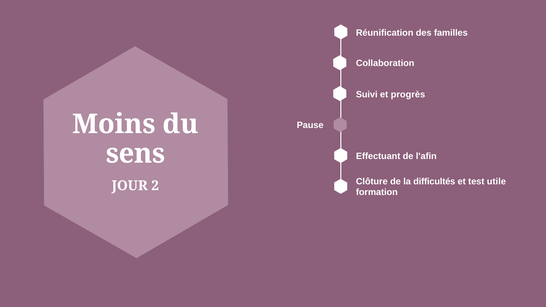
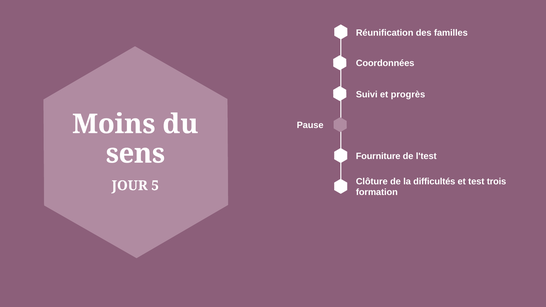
Collaboration: Collaboration -> Coordonnées
Effectuant: Effectuant -> Fourniture
l'afin: l'afin -> l'test
utile: utile -> trois
2: 2 -> 5
